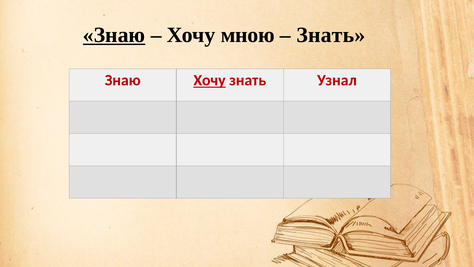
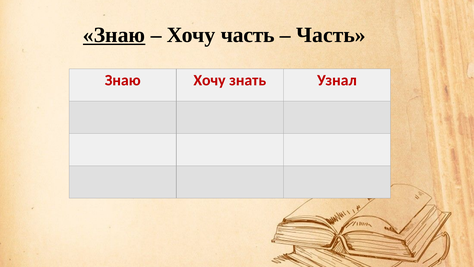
Хочу мною: мною -> часть
Знать at (331, 35): Знать -> Часть
Хочу at (210, 80) underline: present -> none
